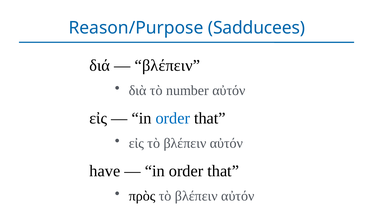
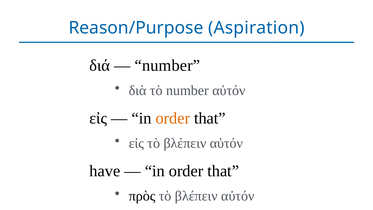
Sadducees: Sadducees -> Aspiration
βλέπειν at (167, 65): βλέπειν -> number
order at (173, 118) colour: blue -> orange
